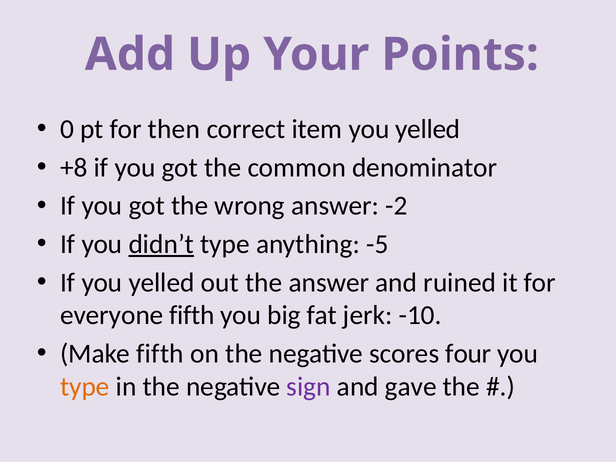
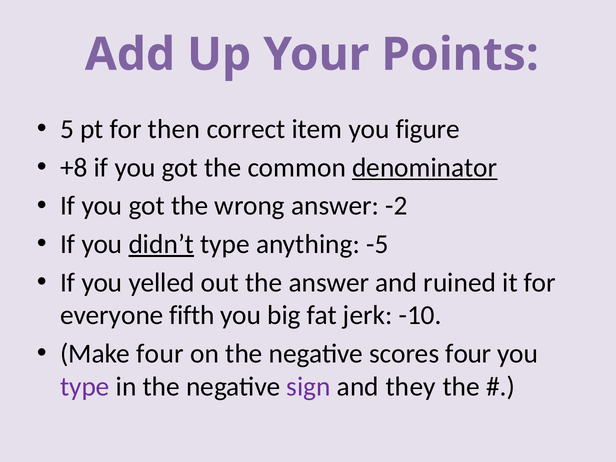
0: 0 -> 5
item you yelled: yelled -> figure
denominator underline: none -> present
Make fifth: fifth -> four
type at (85, 387) colour: orange -> purple
gave: gave -> they
